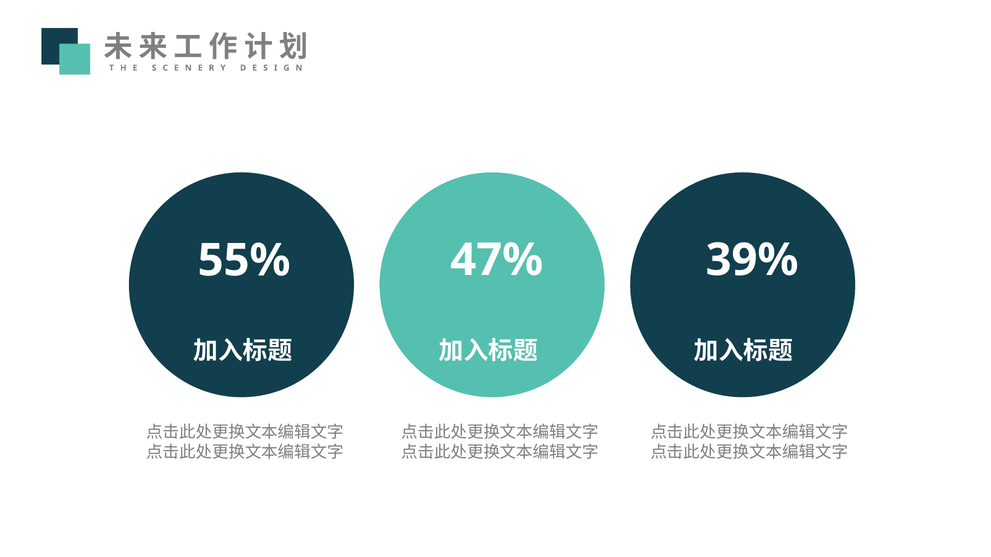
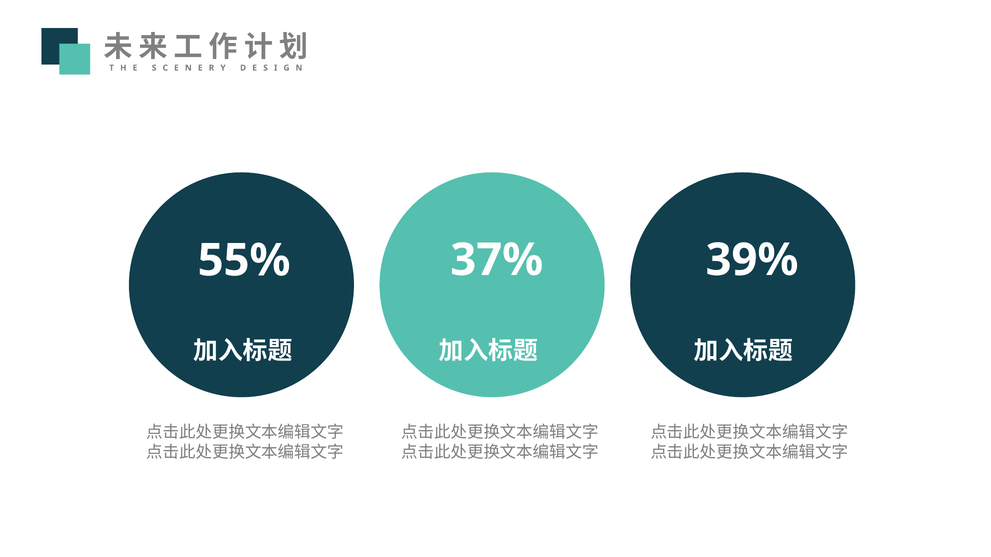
47%: 47% -> 37%
